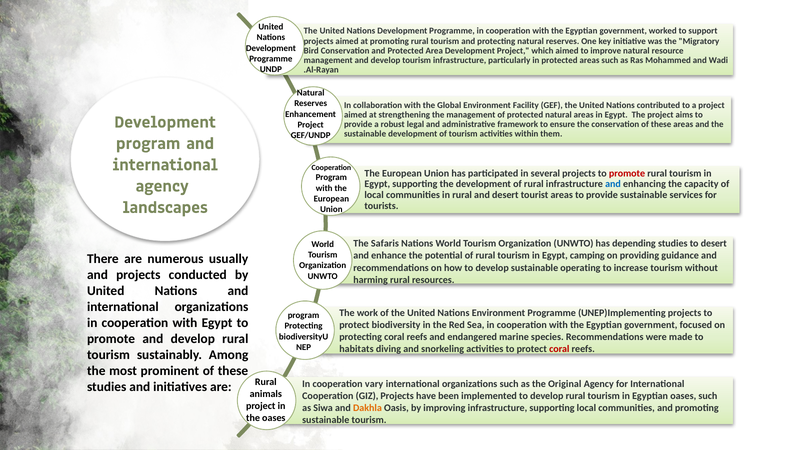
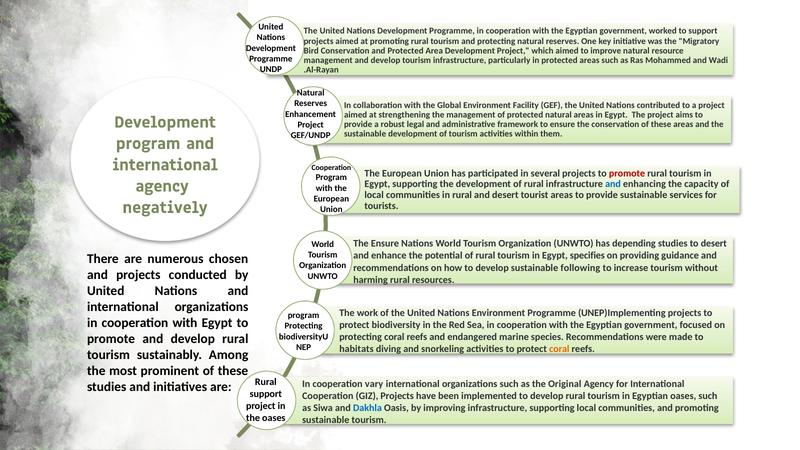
landscapes: landscapes -> negatively
The Safaris: Safaris -> Ensure
camping: camping -> specifies
usually: usually -> chosen
operating: operating -> following
coral at (559, 349) colour: red -> orange
animals at (266, 394): animals -> support
Dakhla colour: orange -> blue
